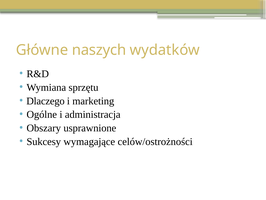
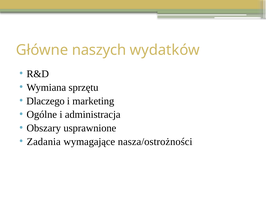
Sukcesy: Sukcesy -> Zadania
celów/ostrożności: celów/ostrożności -> nasza/ostrożności
